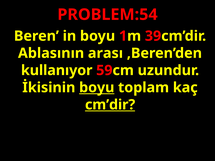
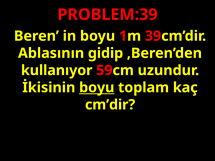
PROBLEM:54: PROBLEM:54 -> PROBLEM:39
arası: arası -> gidip
cm’dir underline: present -> none
